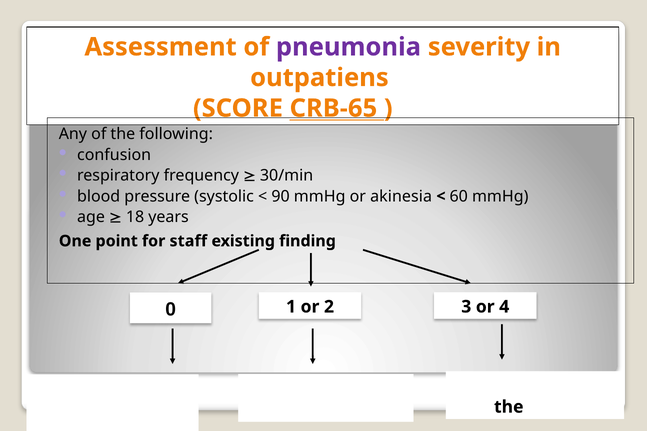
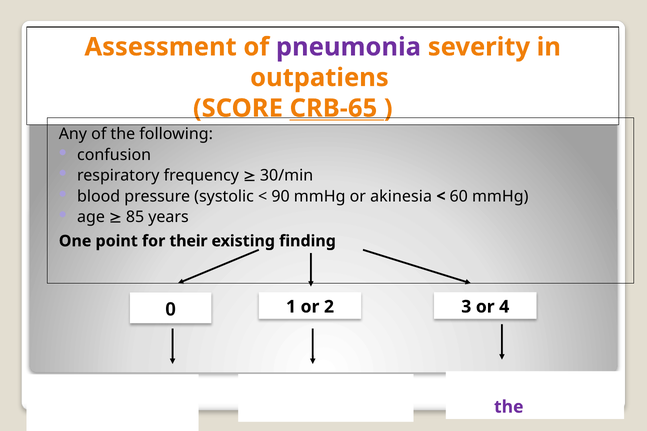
18: 18 -> 85
staff: staff -> their
the at (509, 407) colour: black -> purple
